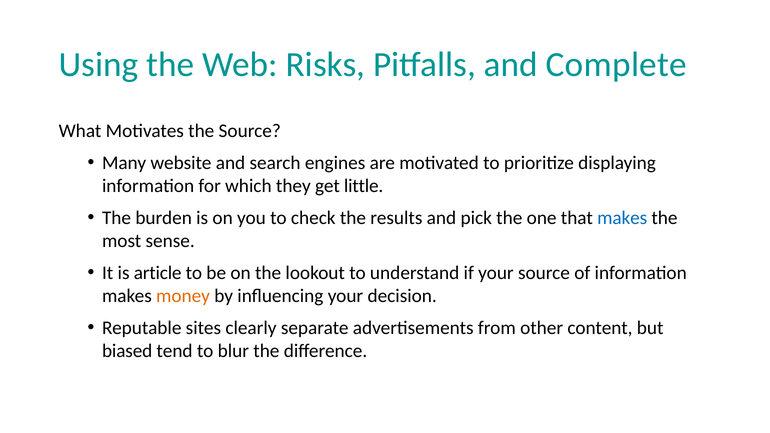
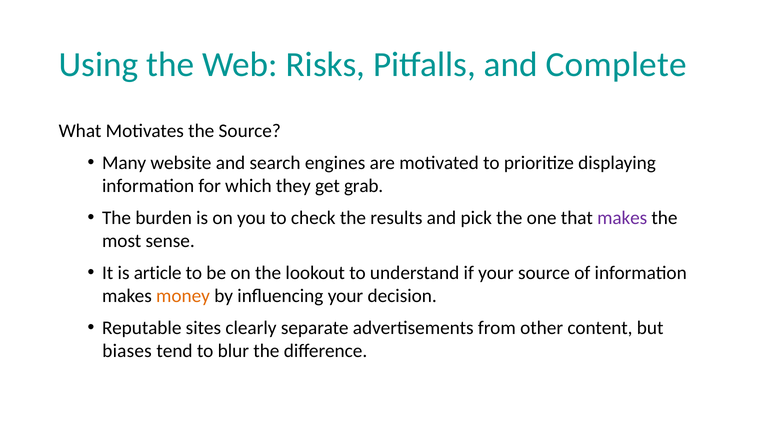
little: little -> grab
makes at (622, 218) colour: blue -> purple
biased: biased -> biases
